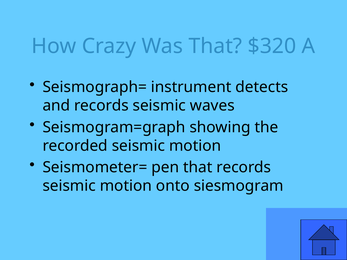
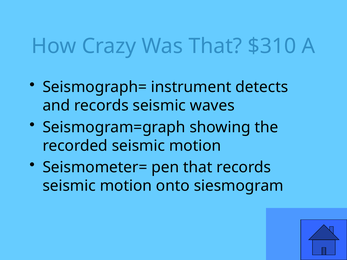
$320: $320 -> $310
